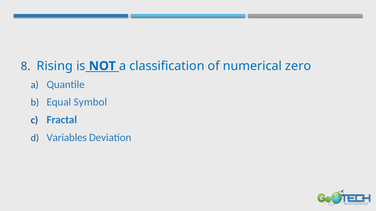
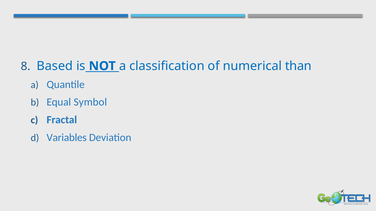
Rising: Rising -> Based
zero: zero -> than
